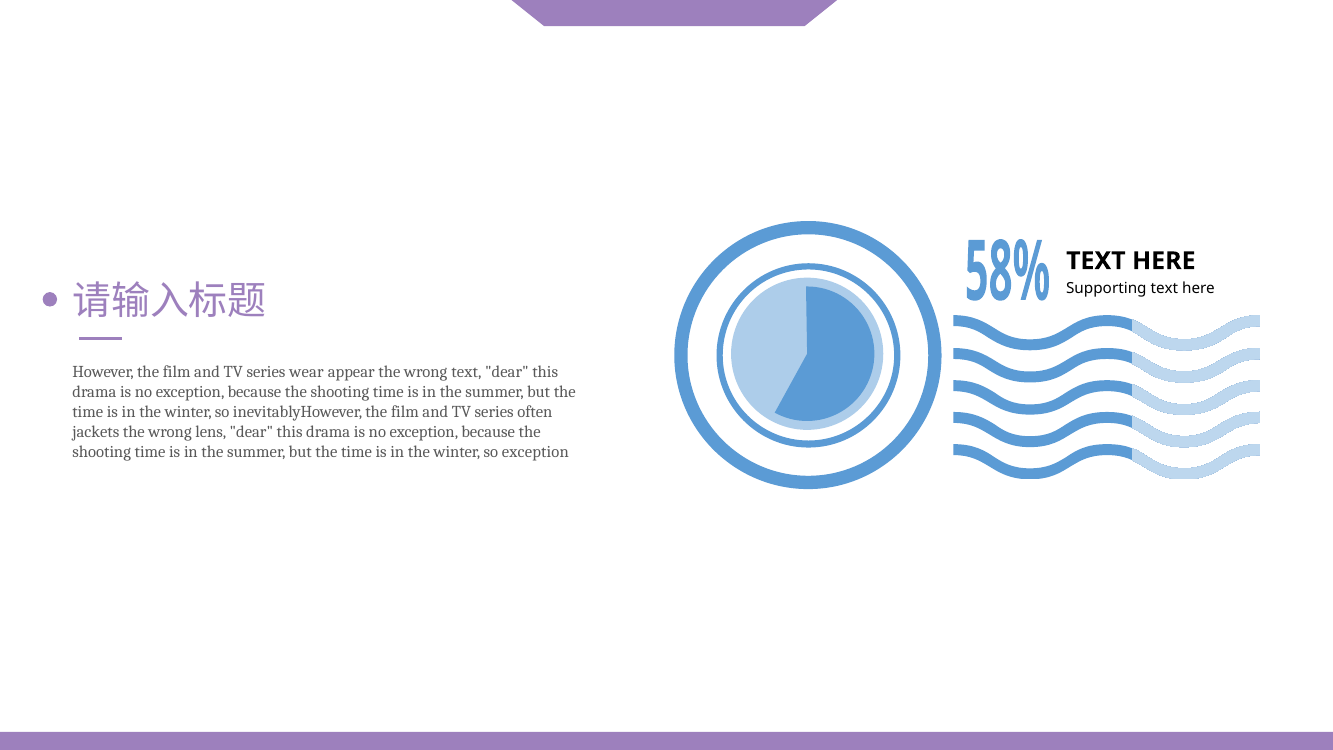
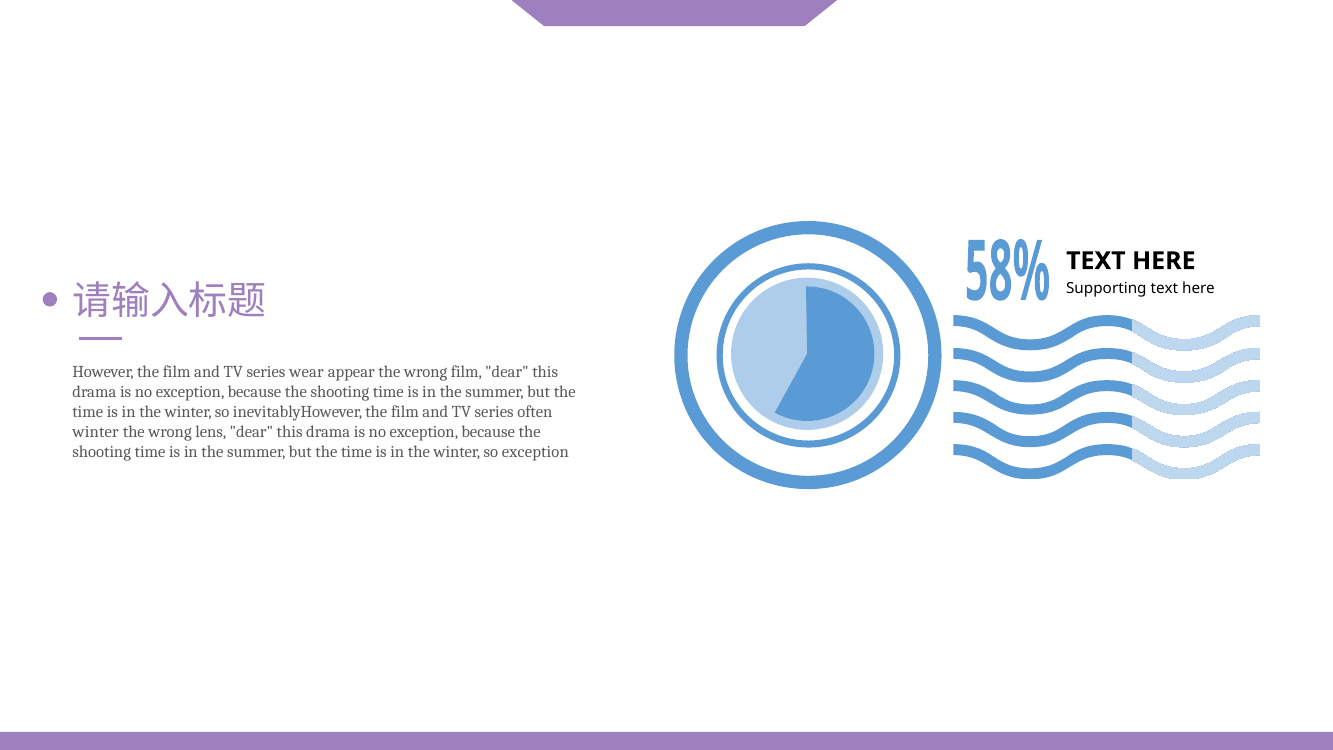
wrong text: text -> film
jackets at (96, 432): jackets -> winter
